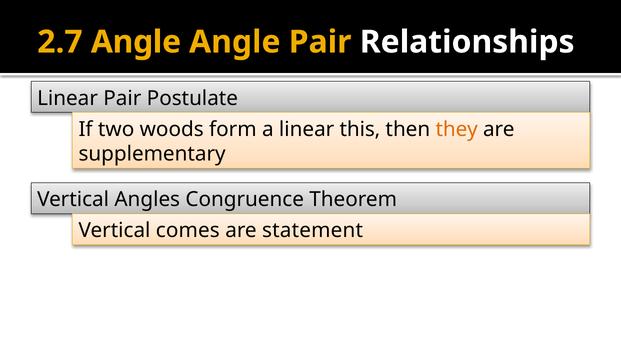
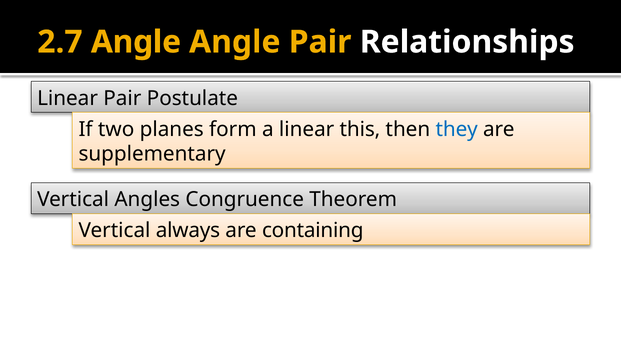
woods: woods -> planes
they colour: orange -> blue
comes: comes -> always
statement: statement -> containing
